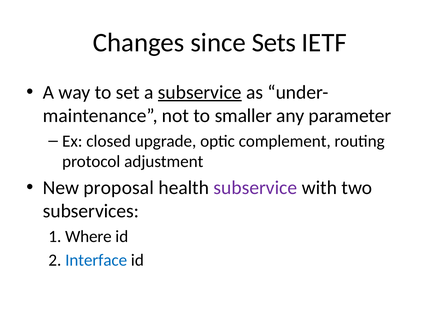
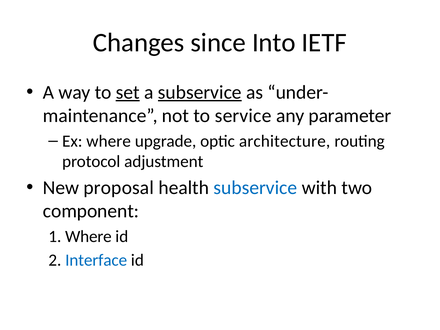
Sets: Sets -> Into
set underline: none -> present
smaller: smaller -> service
Ex closed: closed -> where
complement: complement -> architecture
subservice at (255, 188) colour: purple -> blue
subservices: subservices -> component
